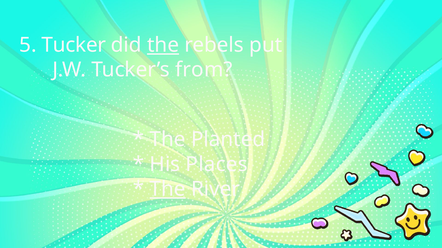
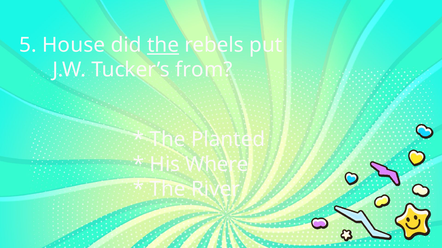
Tucker: Tucker -> House
Places: Places -> Where
The at (168, 190) underline: present -> none
